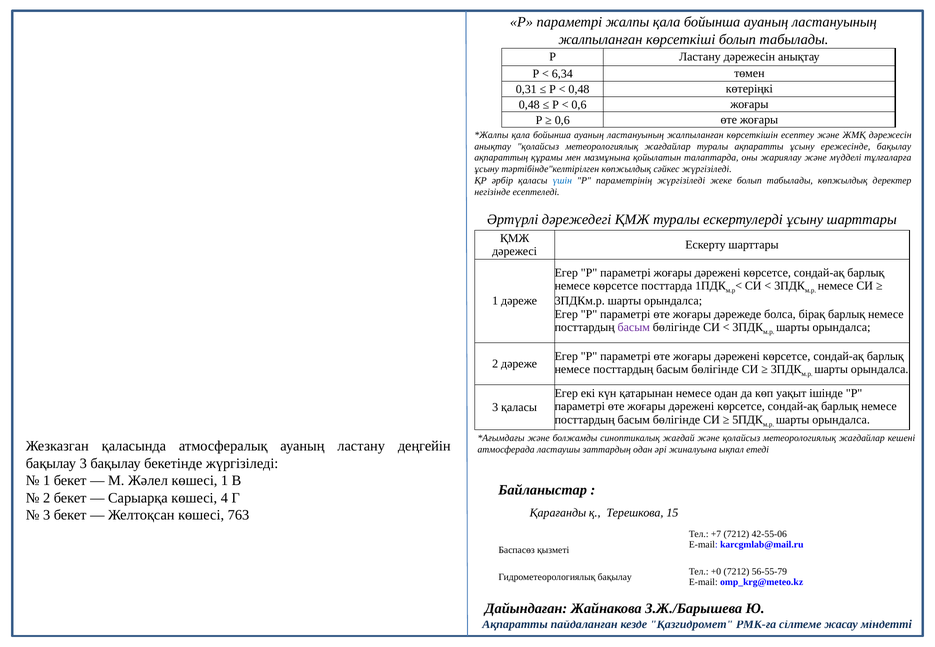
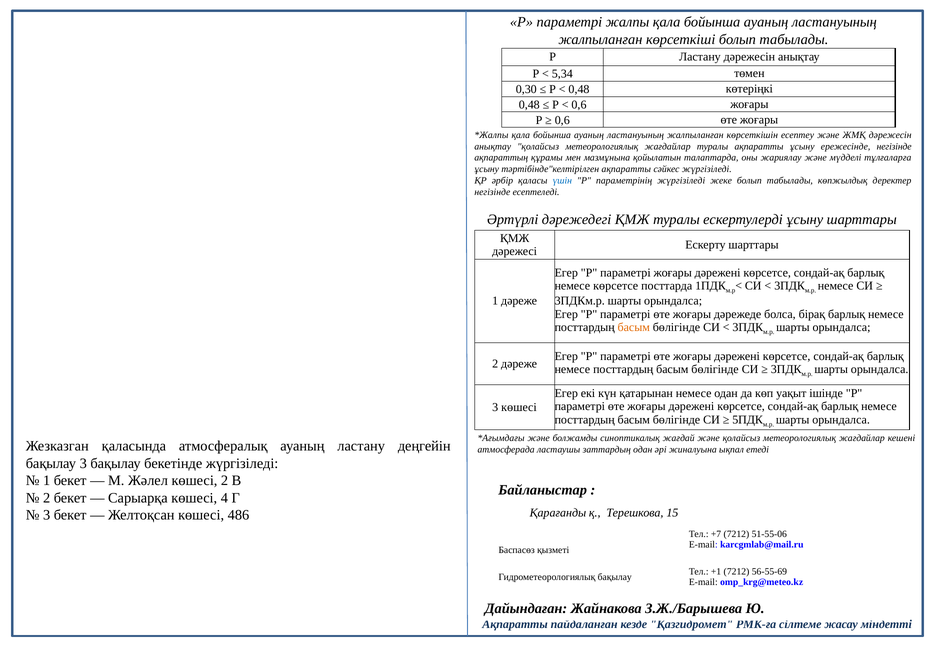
6,34: 6,34 -> 5,34
0,31: 0,31 -> 0,30
ережесінде бақылау: бақылау -> негізінде
тәртібінде"келтірілген көпжылдық: көпжылдық -> ақпаратты
басым at (634, 328) colour: purple -> orange
3 қаласы: қаласы -> көшесі
көшесі 1: 1 -> 2
763: 763 -> 486
42-55-06: 42-55-06 -> 51-55-06
+0: +0 -> +1
56-55-79: 56-55-79 -> 56-55-69
